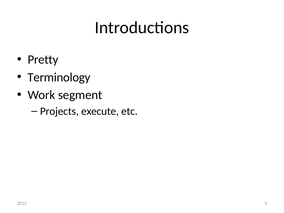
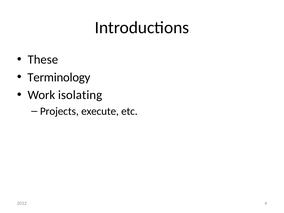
Pretty: Pretty -> These
segment: segment -> isolating
